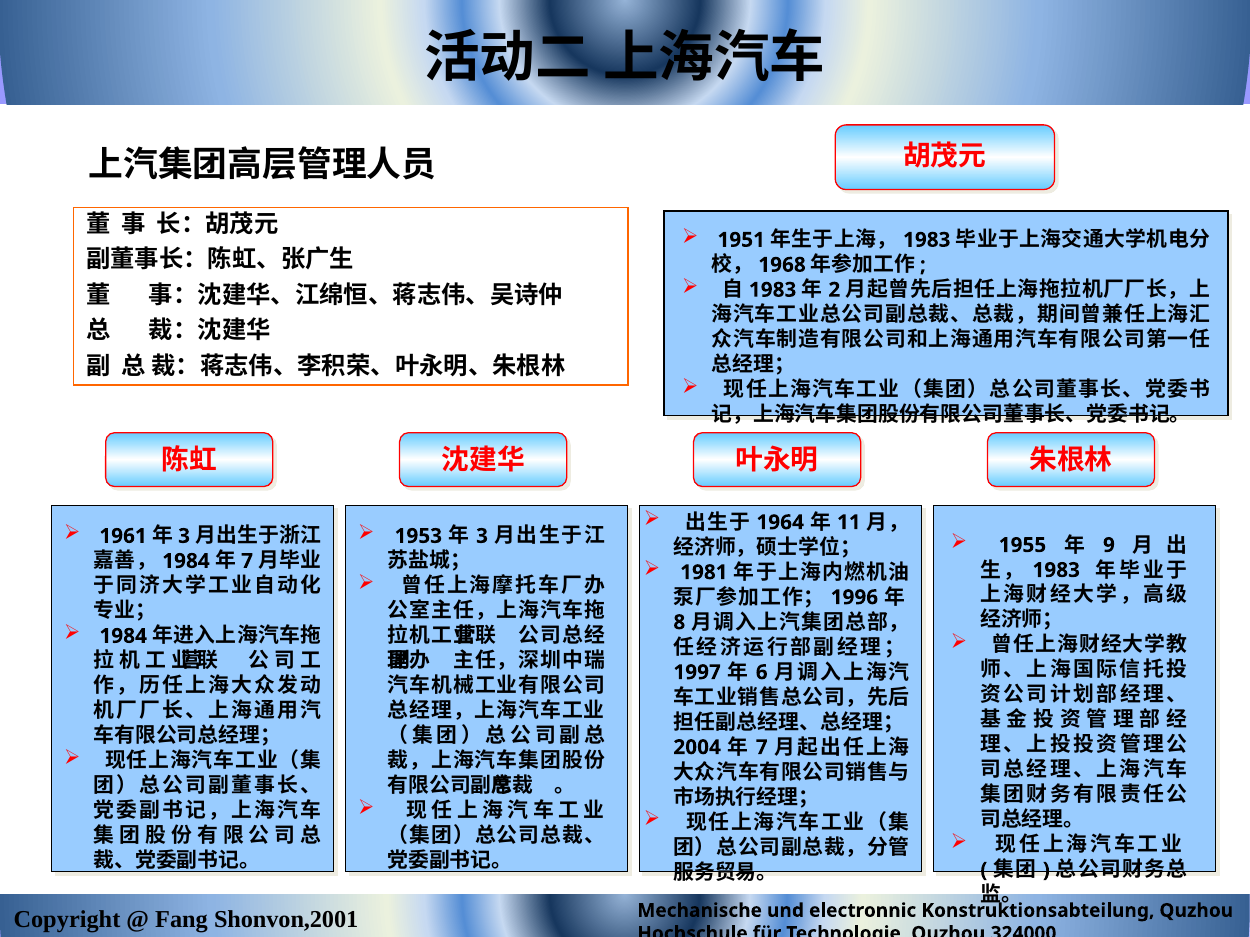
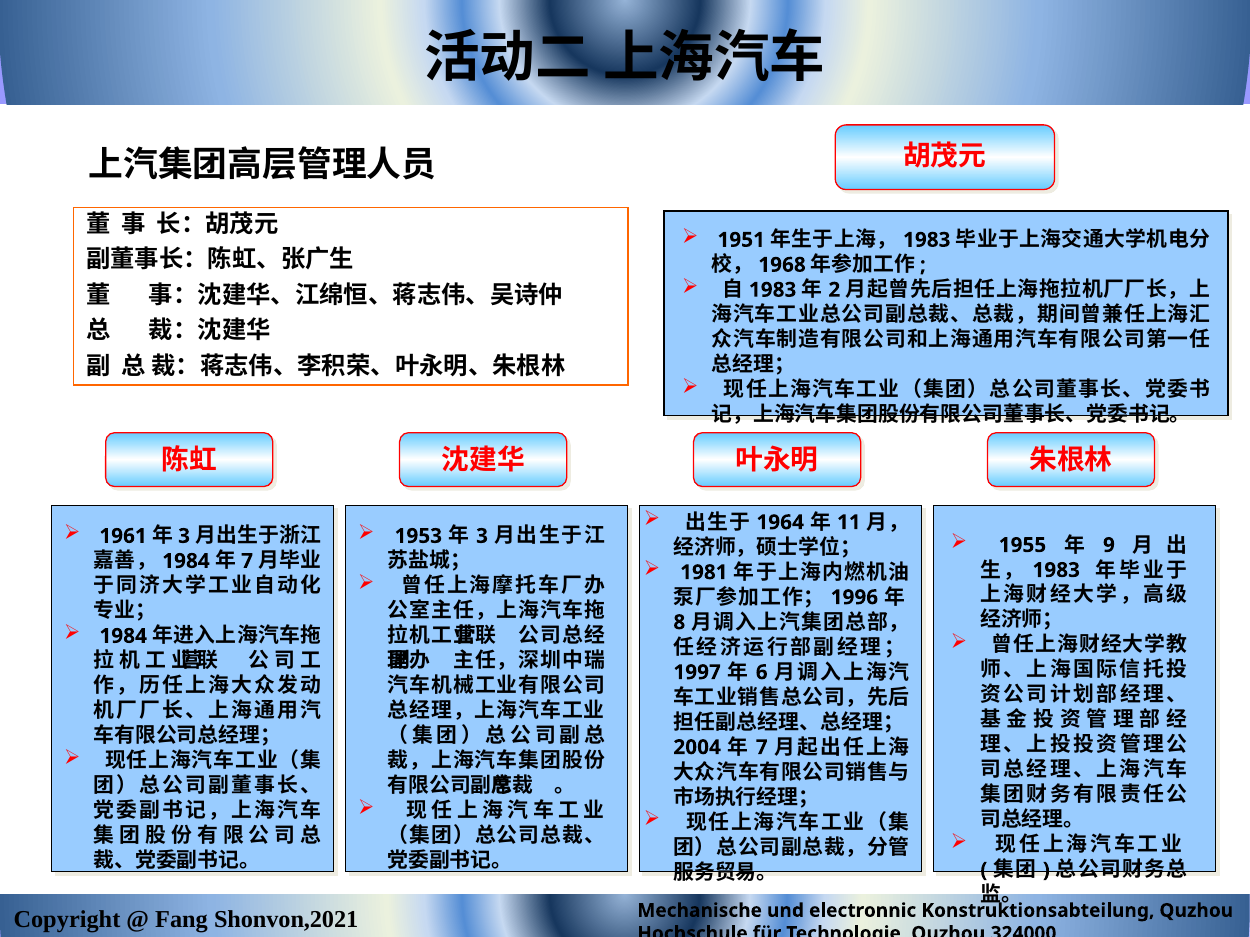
Shonvon,2001: Shonvon,2001 -> Shonvon,2021
